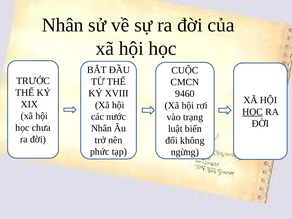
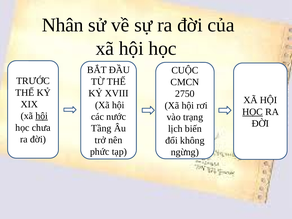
9460: 9460 -> 2750
hội at (42, 116) underline: none -> present
Nhân at (101, 128): Nhân -> Tầng
luật: luật -> lịch
